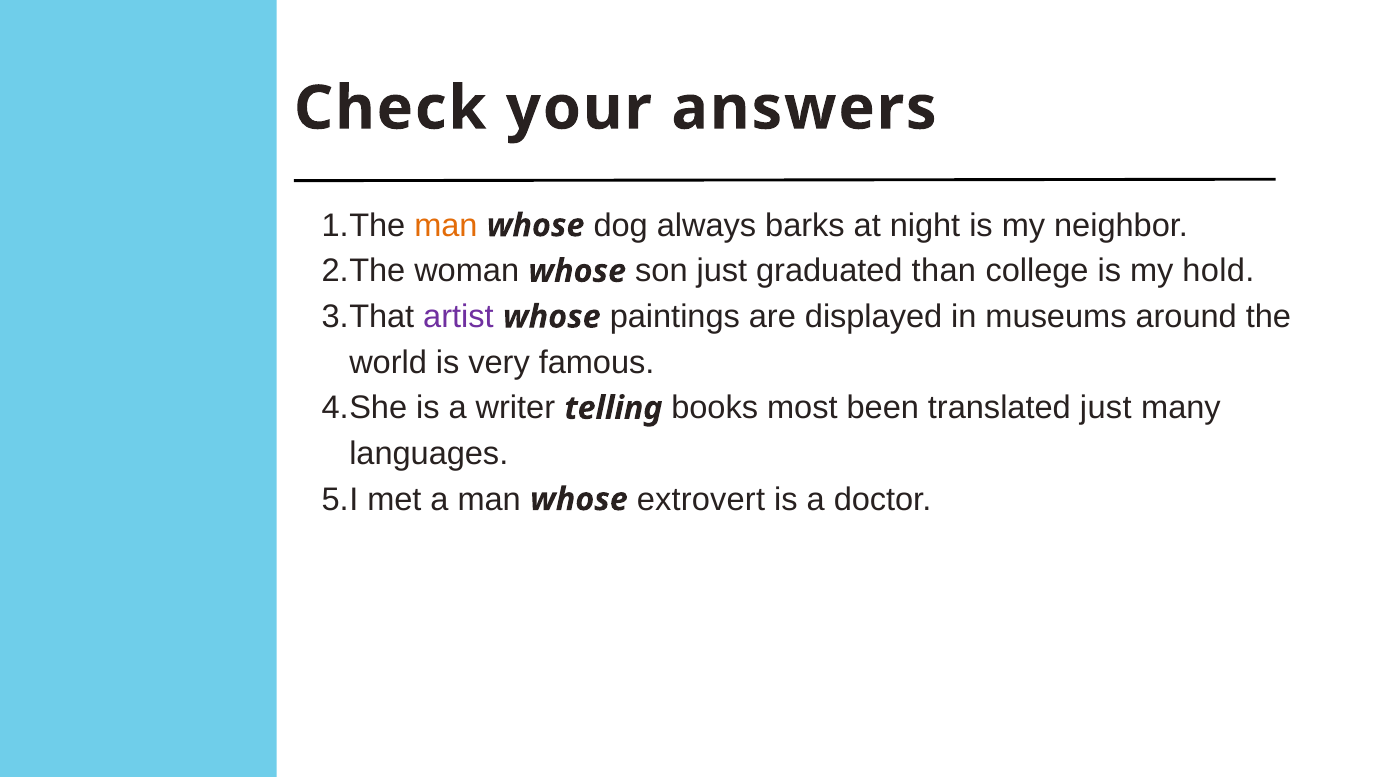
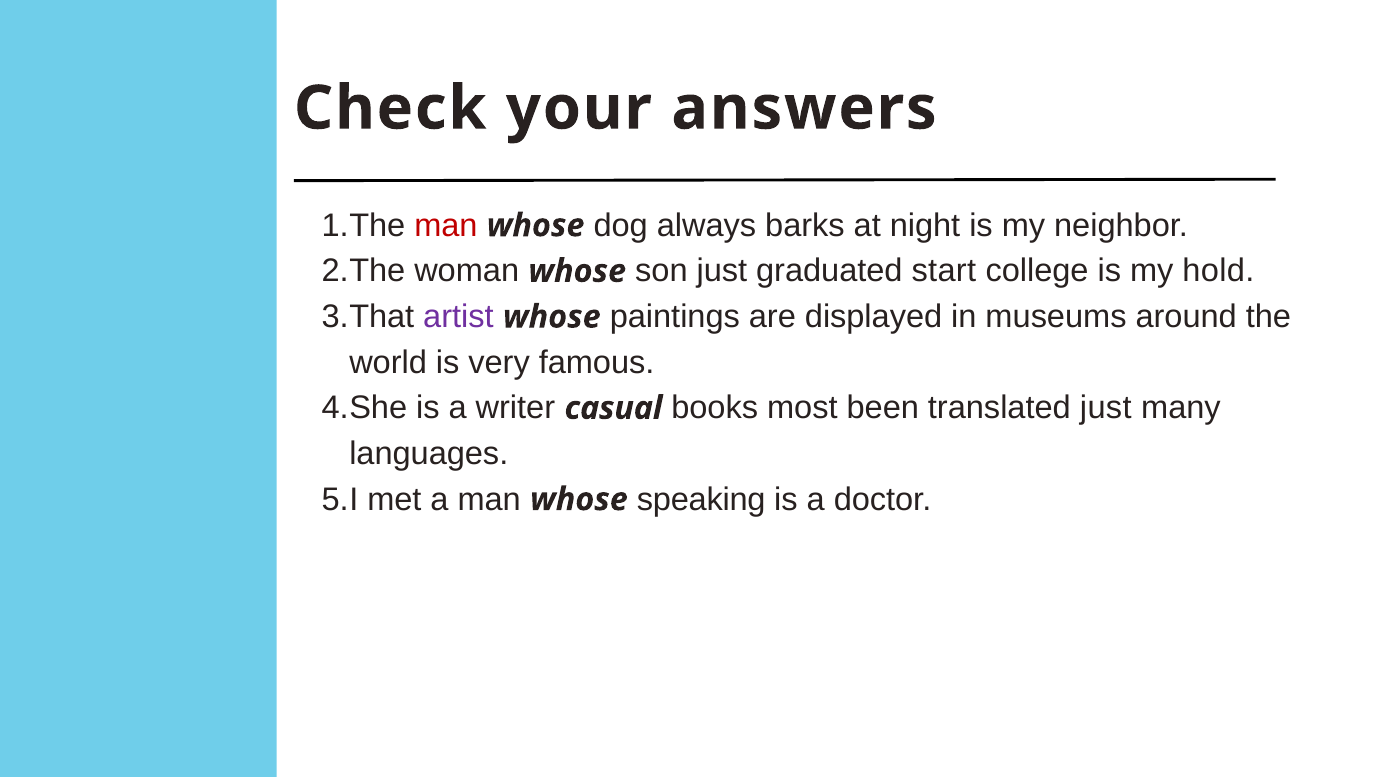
man at (446, 225) colour: orange -> red
than: than -> start
telling: telling -> casual
extrovert: extrovert -> speaking
